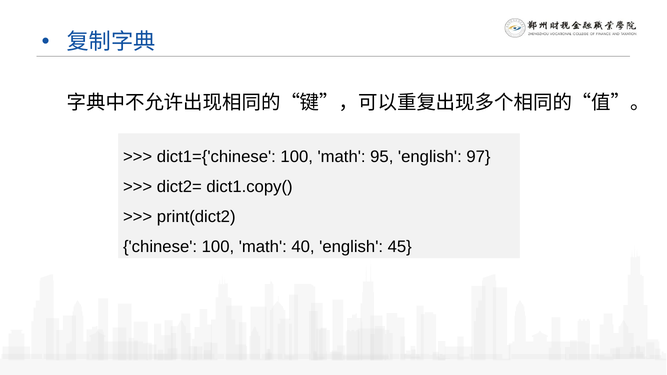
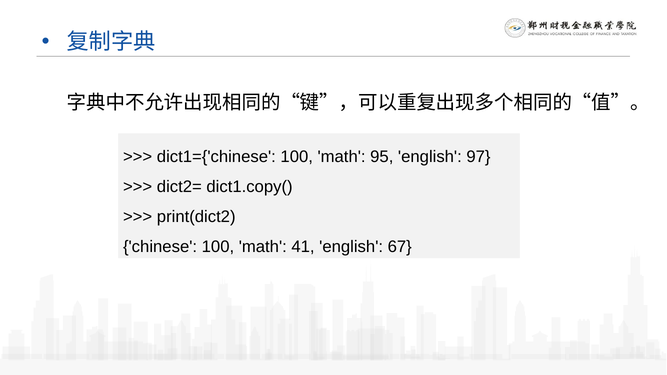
40: 40 -> 41
45: 45 -> 67
